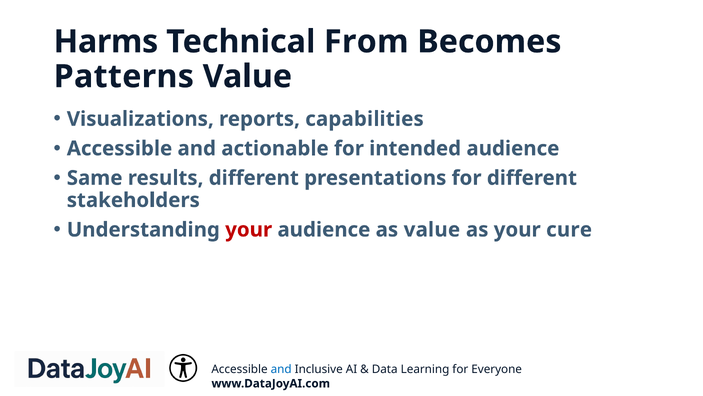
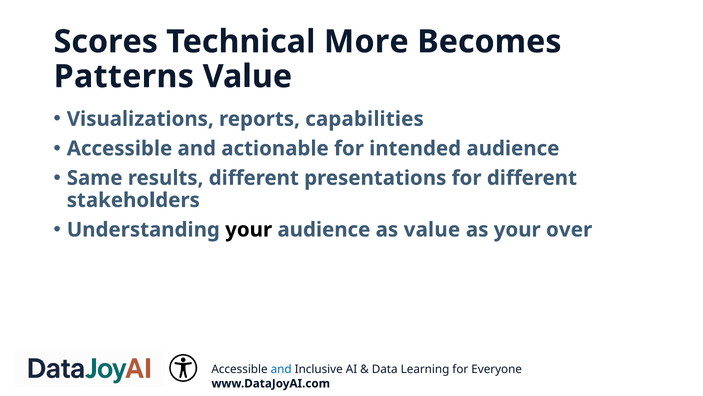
Harms: Harms -> Scores
From: From -> More
your at (249, 229) colour: red -> black
cure: cure -> over
